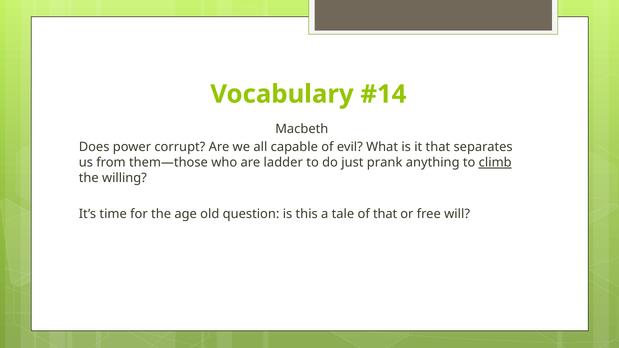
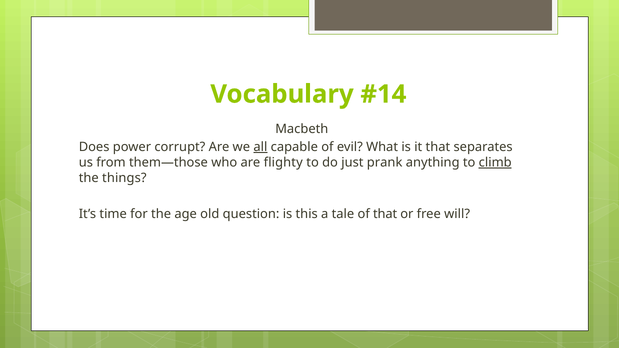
all underline: none -> present
ladder: ladder -> flighty
willing: willing -> things
